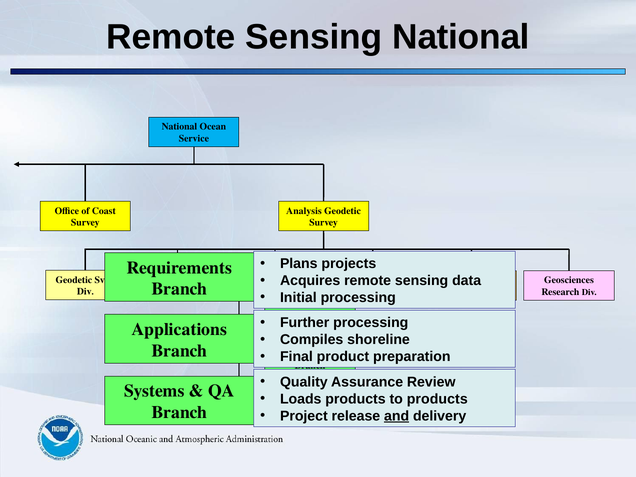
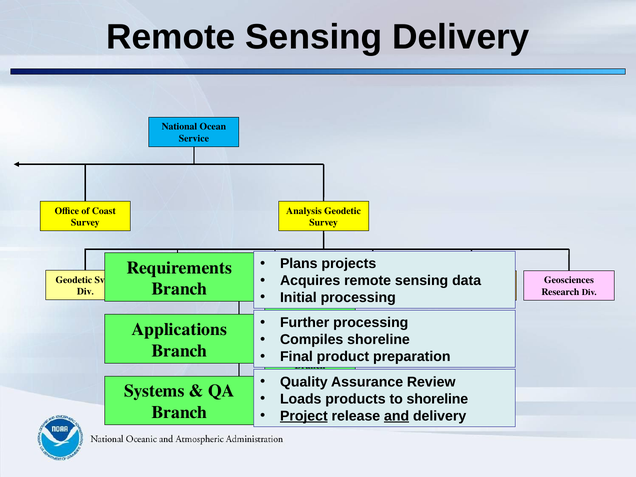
Sensing National: National -> Delivery
to products: products -> shoreline
Project underline: none -> present
